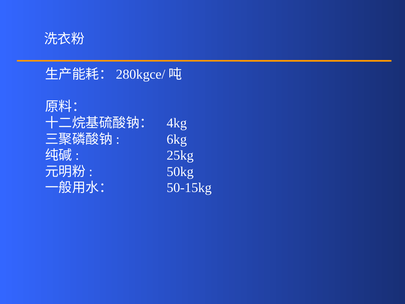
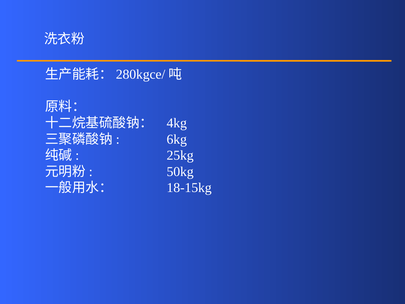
50-15kg: 50-15kg -> 18-15kg
